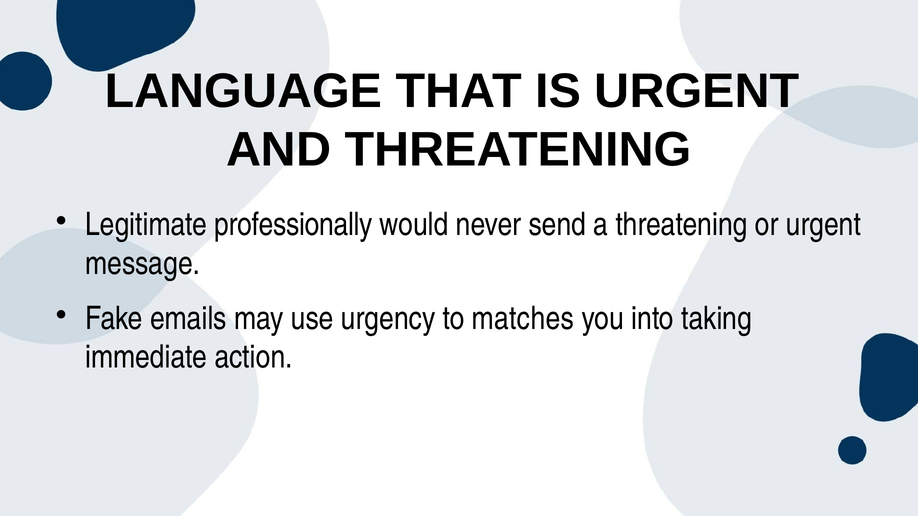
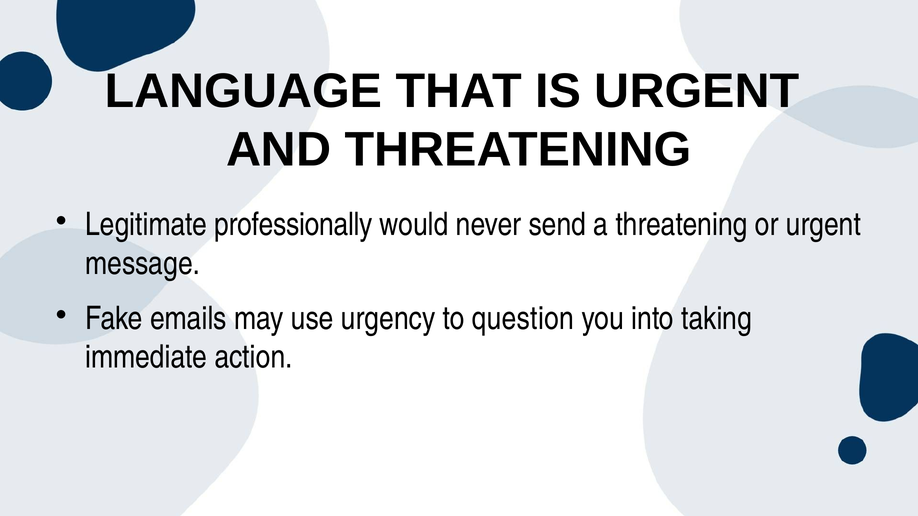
matches: matches -> question
